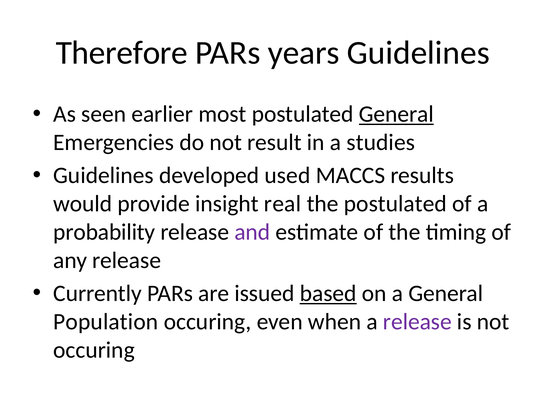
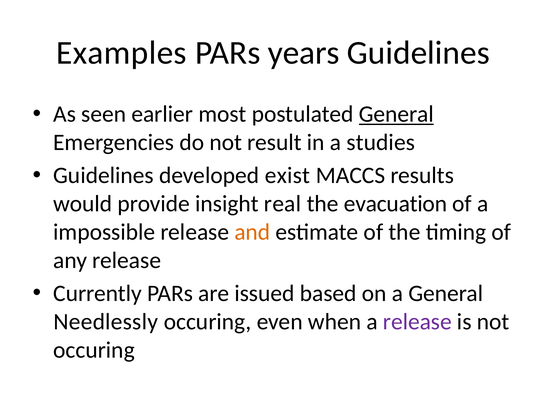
Therefore: Therefore -> Examples
used: used -> exist
the postulated: postulated -> evacuation
probability: probability -> impossible
and colour: purple -> orange
based underline: present -> none
Population: Population -> Needlessly
